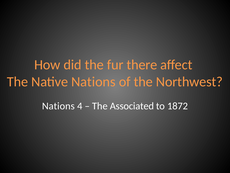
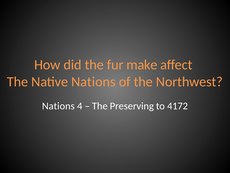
there: there -> make
Associated: Associated -> Preserving
1872: 1872 -> 4172
